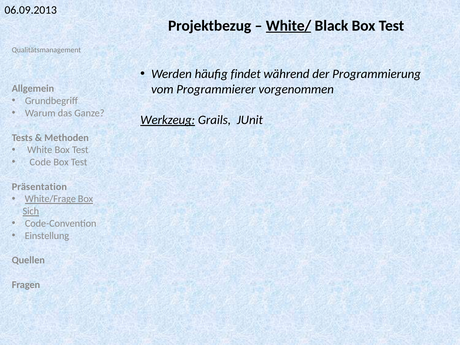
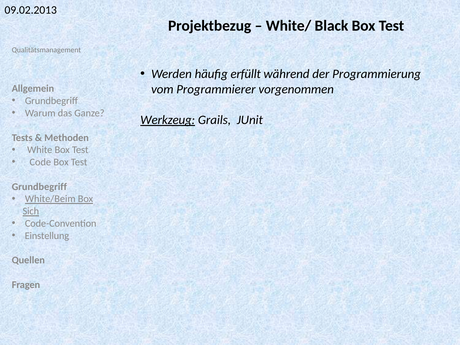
06.09.2013: 06.09.2013 -> 09.02.2013
White/ underline: present -> none
findet: findet -> erfüllt
Präsentation at (39, 187): Präsentation -> Grundbegriff
White/Frage: White/Frage -> White/Beim
